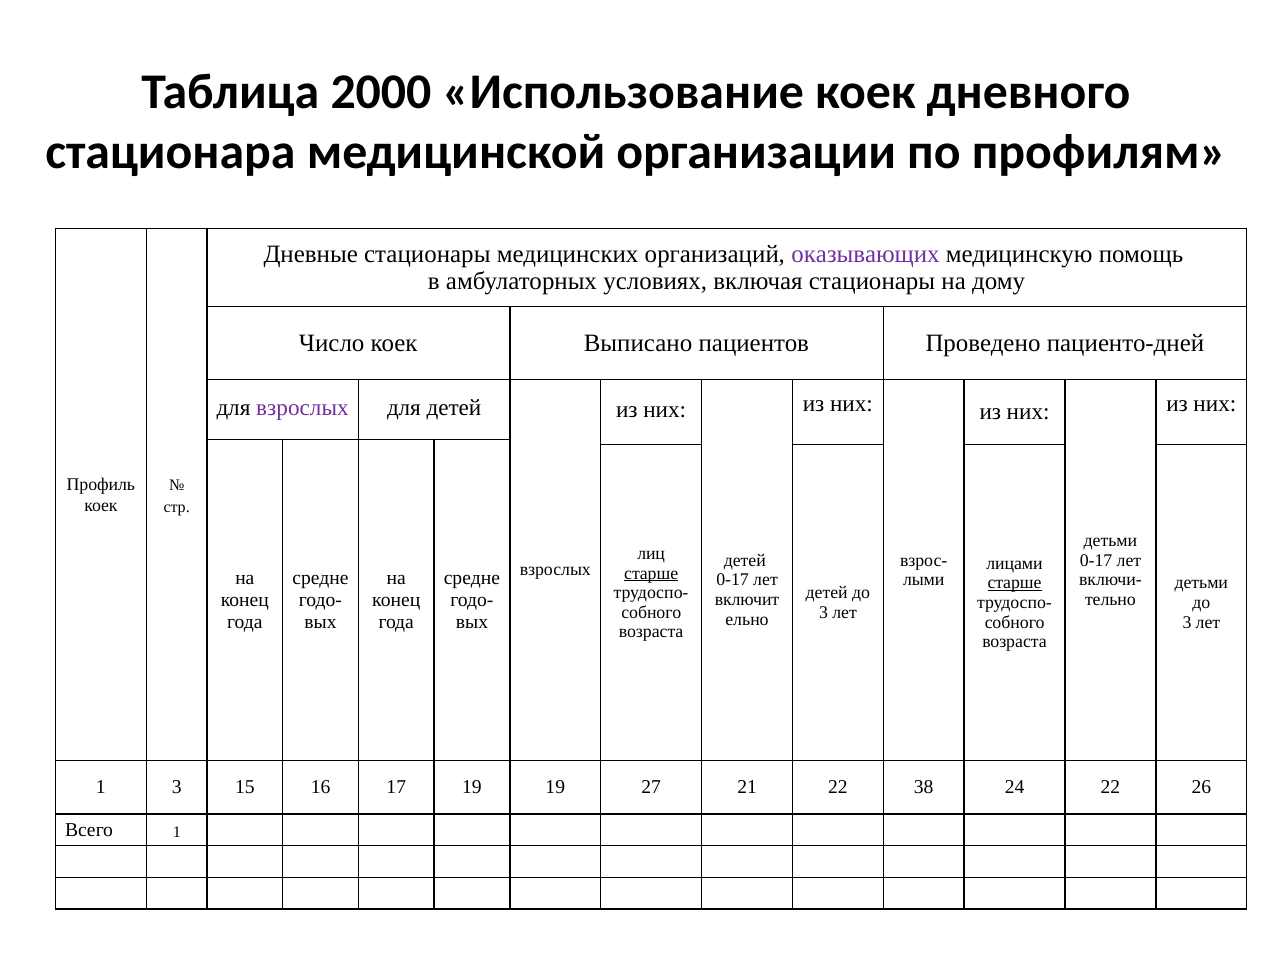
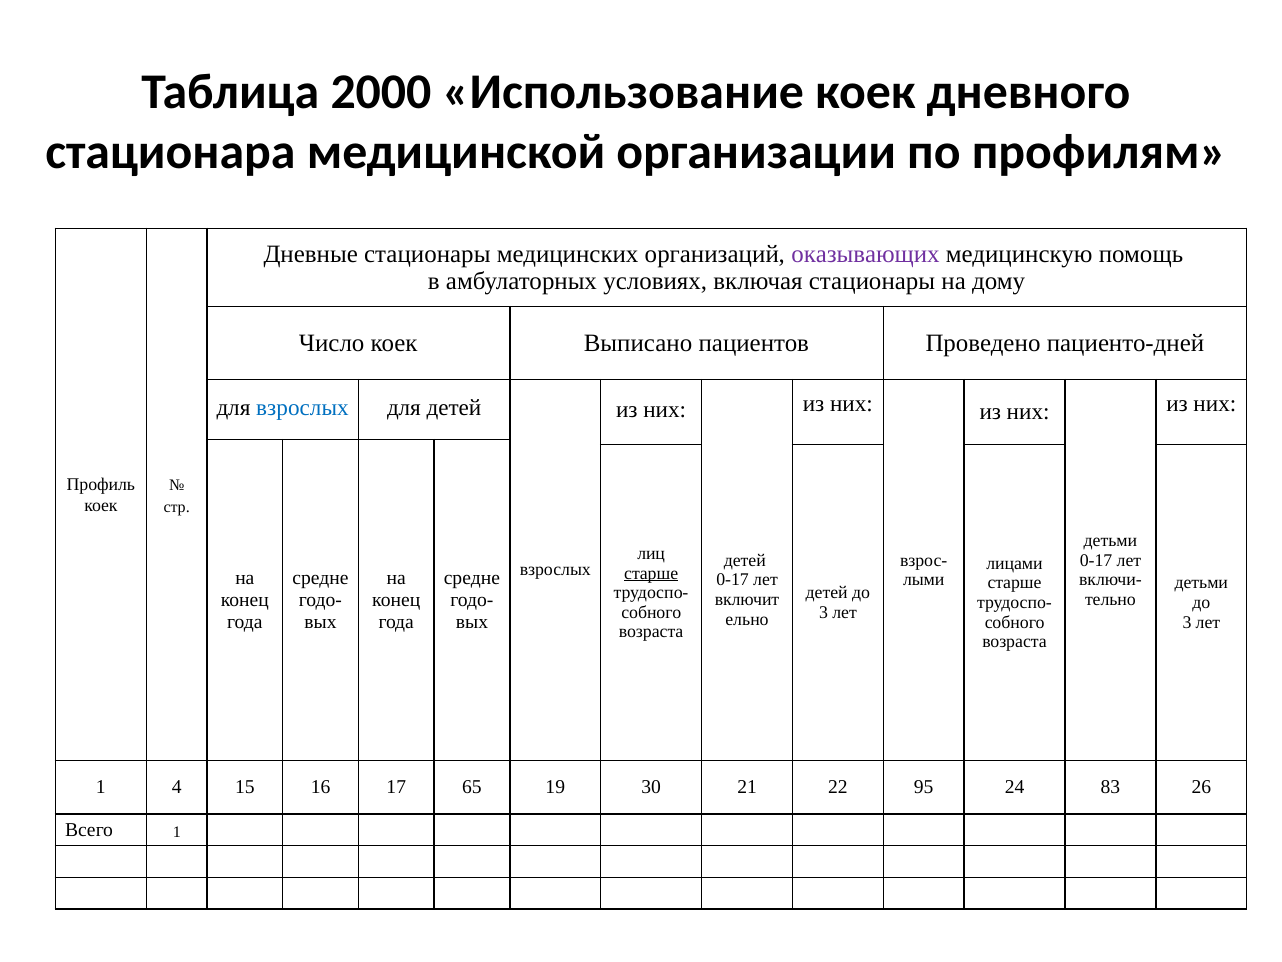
взрослых at (302, 407) colour: purple -> blue
старше at (1015, 583) underline: present -> none
1 3: 3 -> 4
17 19: 19 -> 65
27: 27 -> 30
38: 38 -> 95
24 22: 22 -> 83
